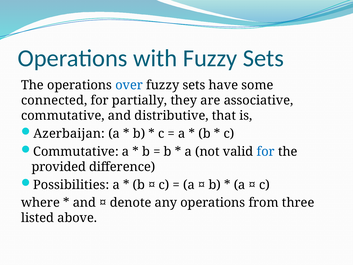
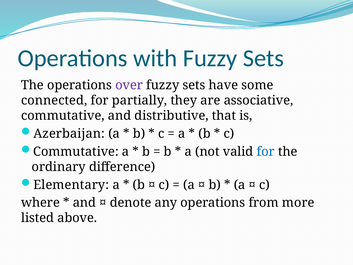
over colour: blue -> purple
provided: provided -> ordinary
Possibilities: Possibilities -> Elementary
three: three -> more
